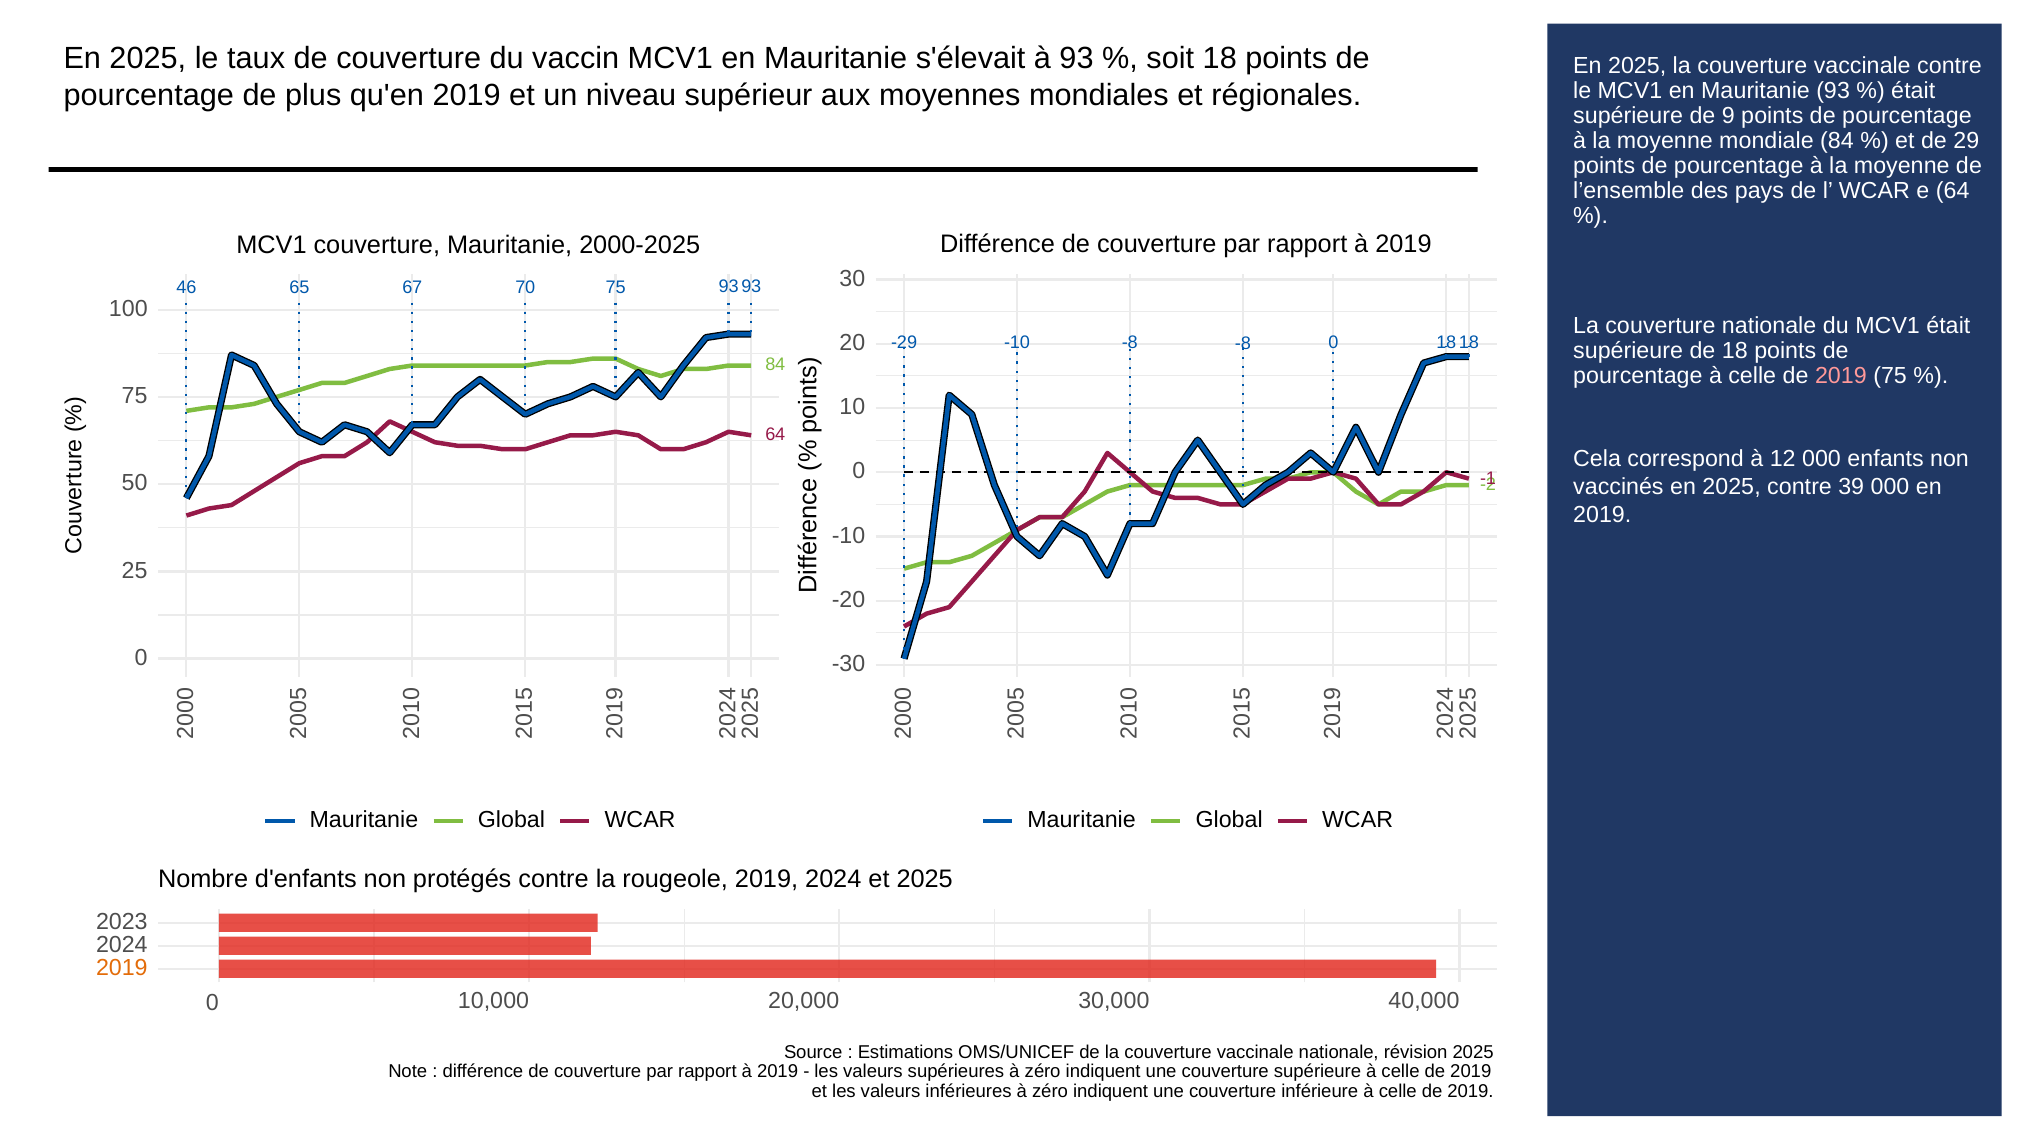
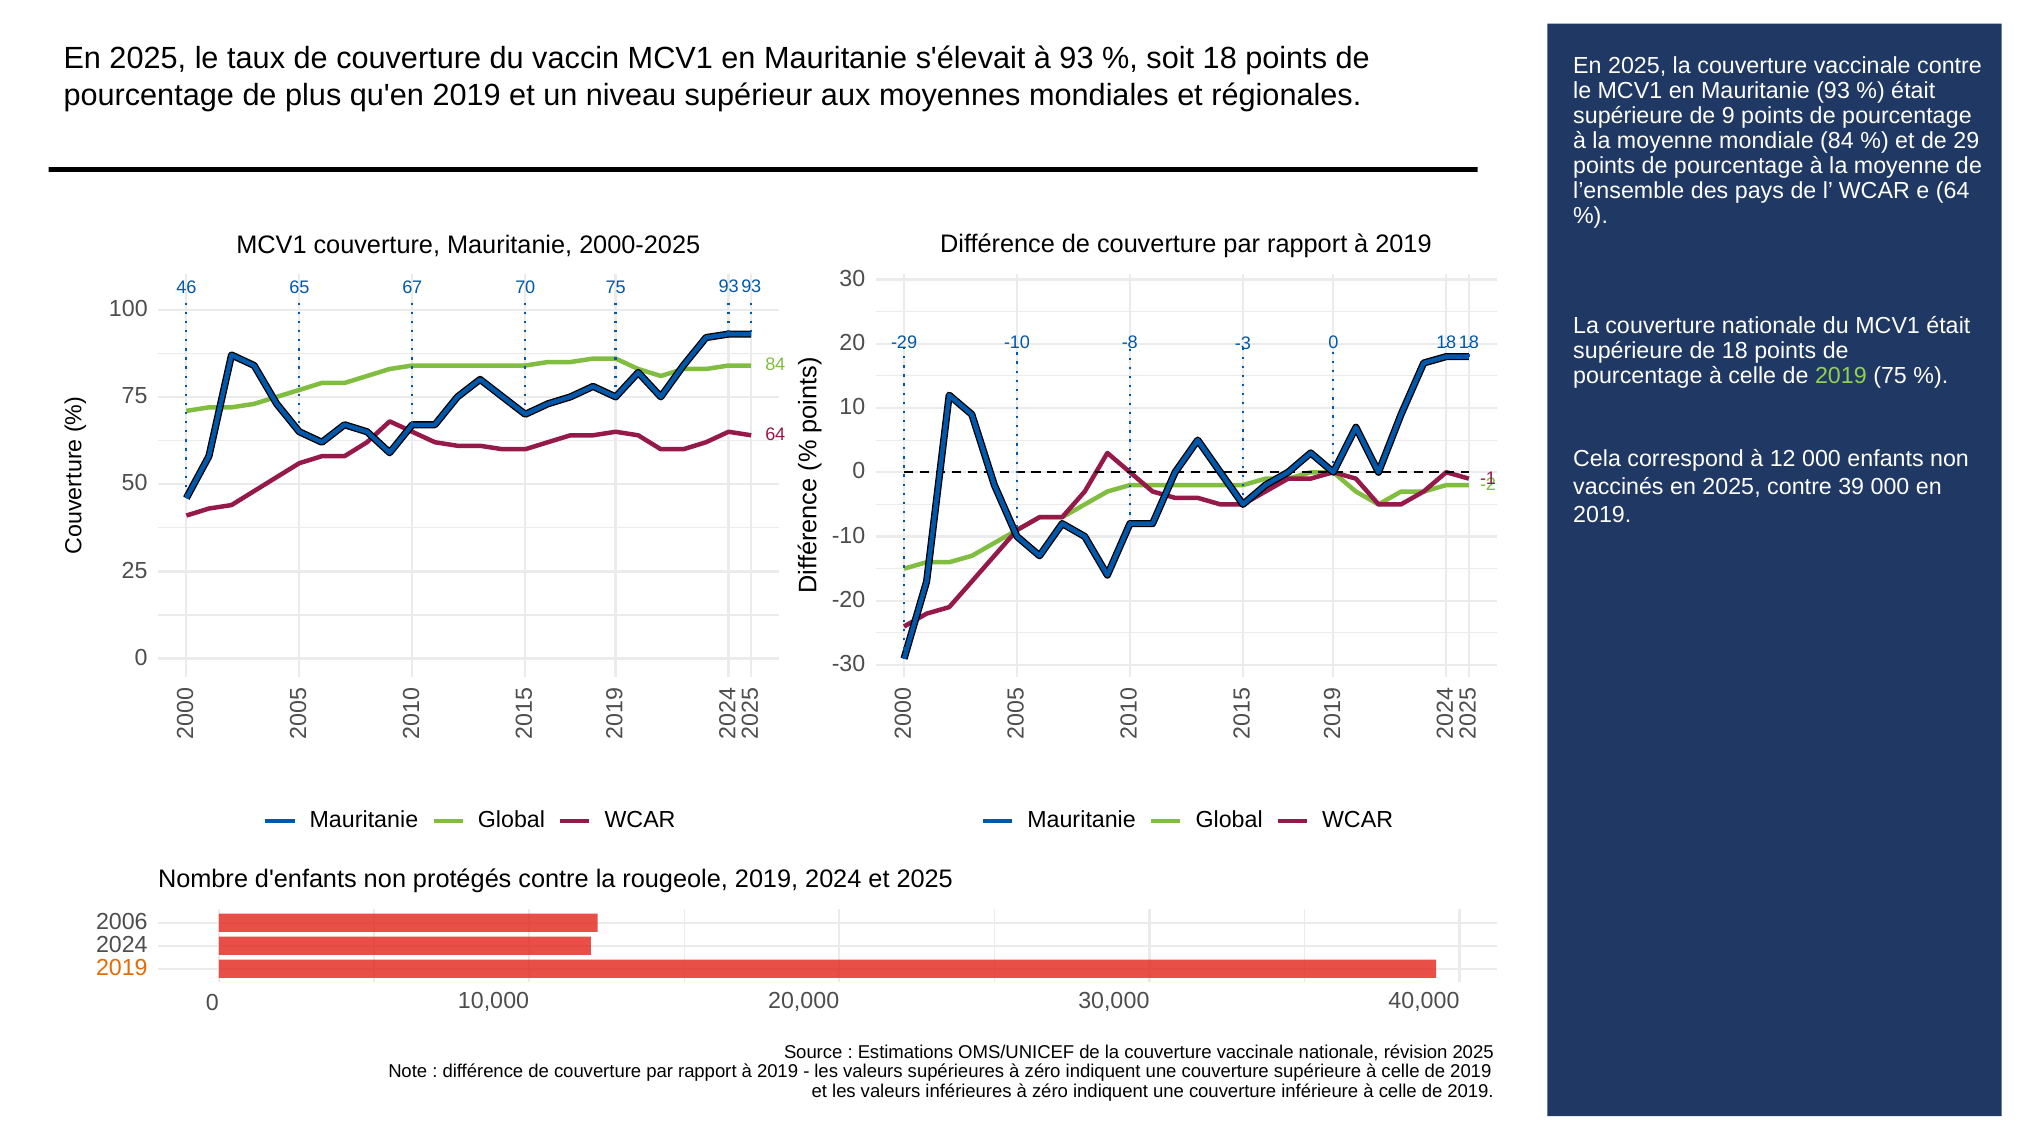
-8 -8: -8 -> -3
2019 at (1841, 376) colour: pink -> light green
2023: 2023 -> 2006
